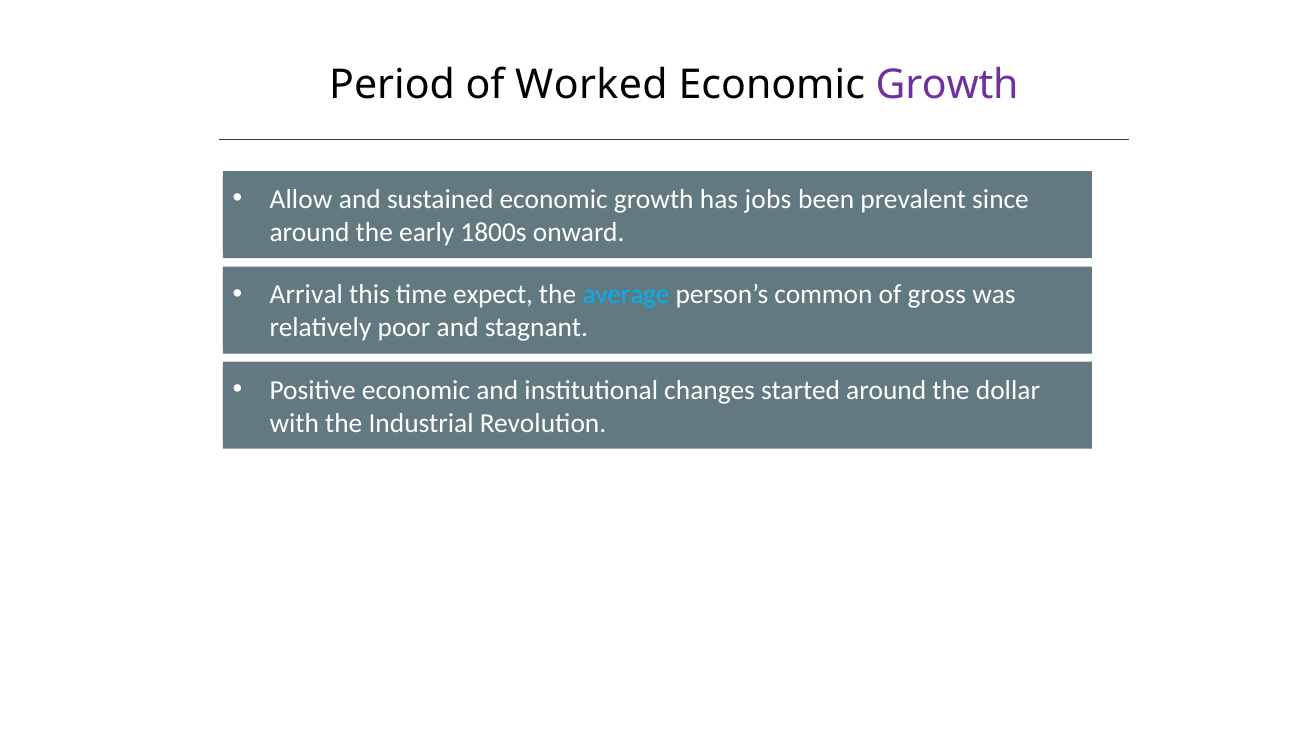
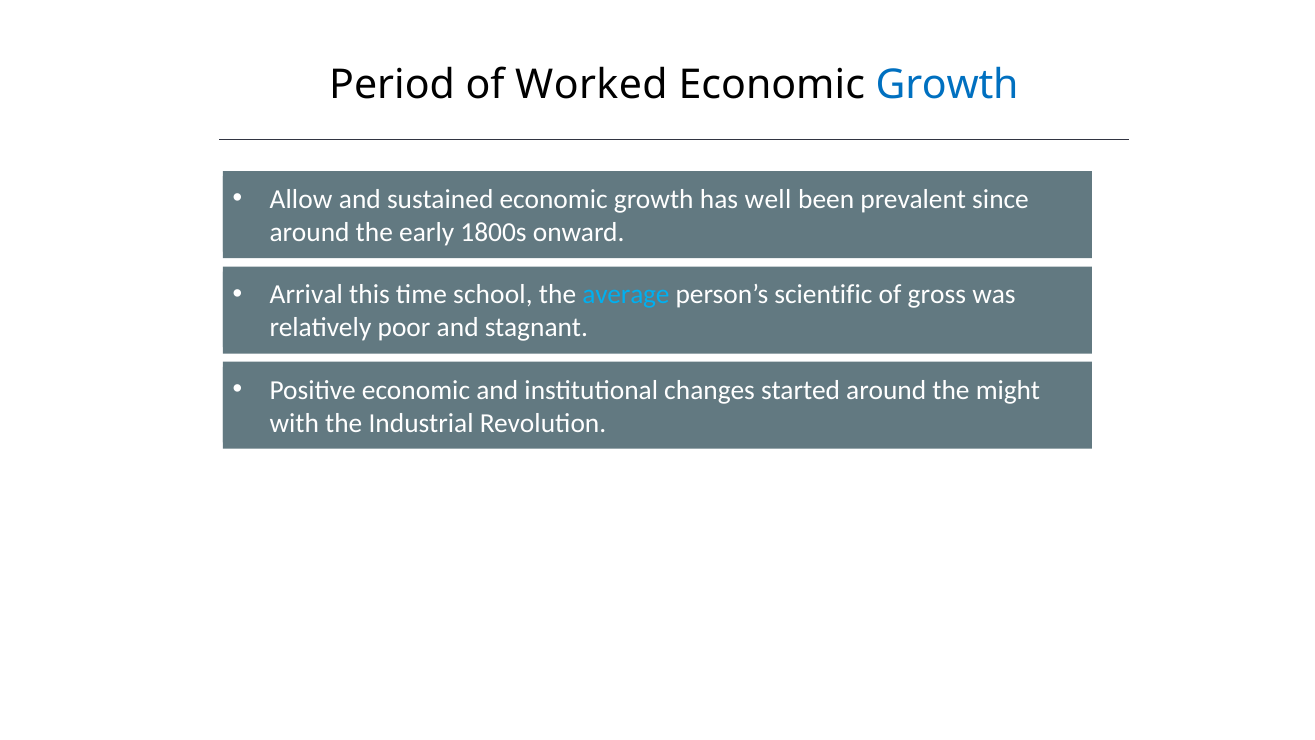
Growth at (947, 85) colour: purple -> blue
jobs: jobs -> well
expect: expect -> school
common: common -> scientific
dollar: dollar -> might
